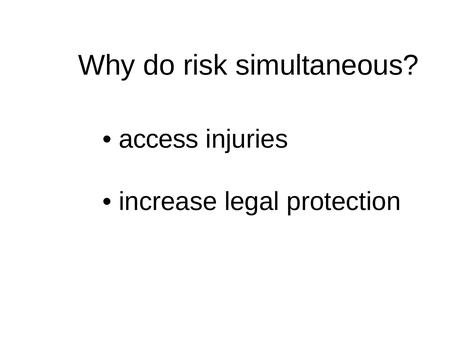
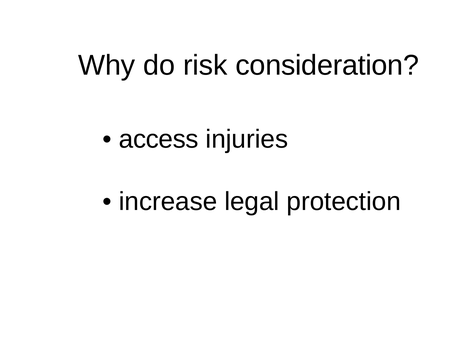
simultaneous: simultaneous -> consideration
